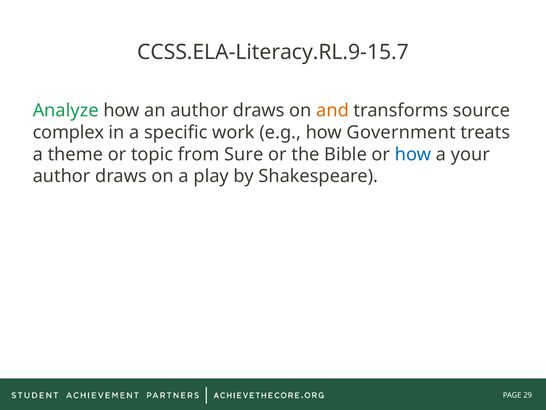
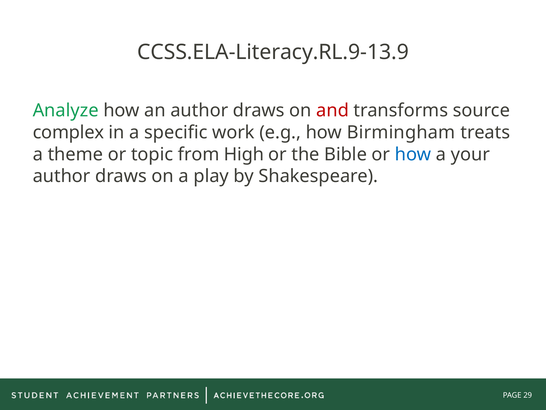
CCSS.ELA-Literacy.RL.9-15.7: CCSS.ELA-Literacy.RL.9-15.7 -> CCSS.ELA-Literacy.RL.9-13.9
and colour: orange -> red
Government: Government -> Birmingham
Sure: Sure -> High
